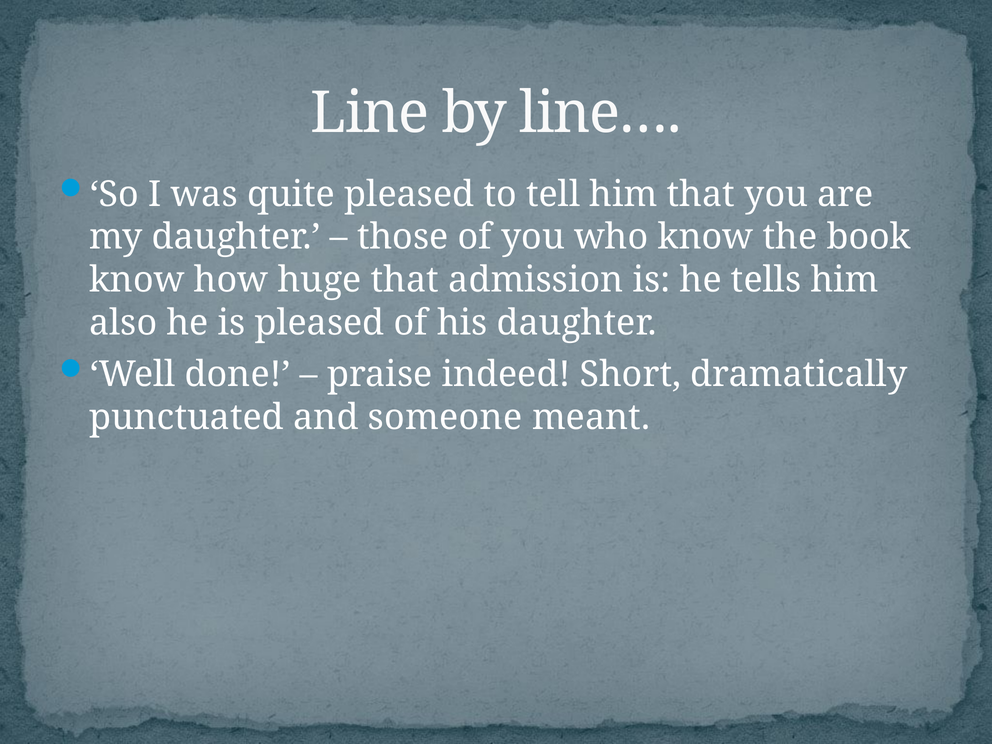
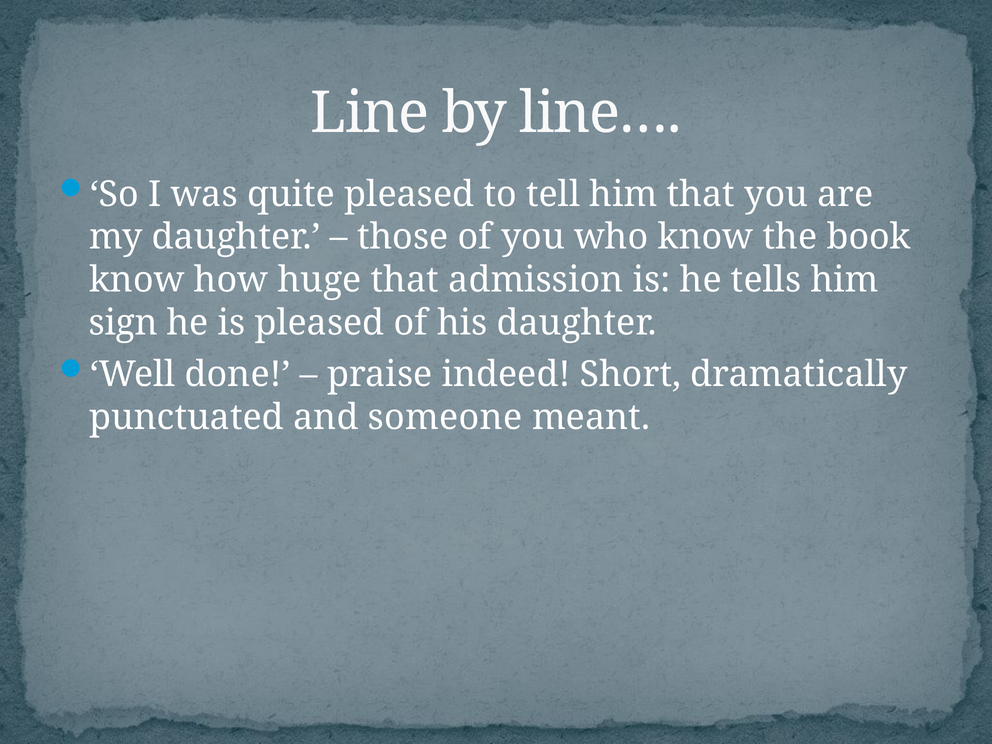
also: also -> sign
